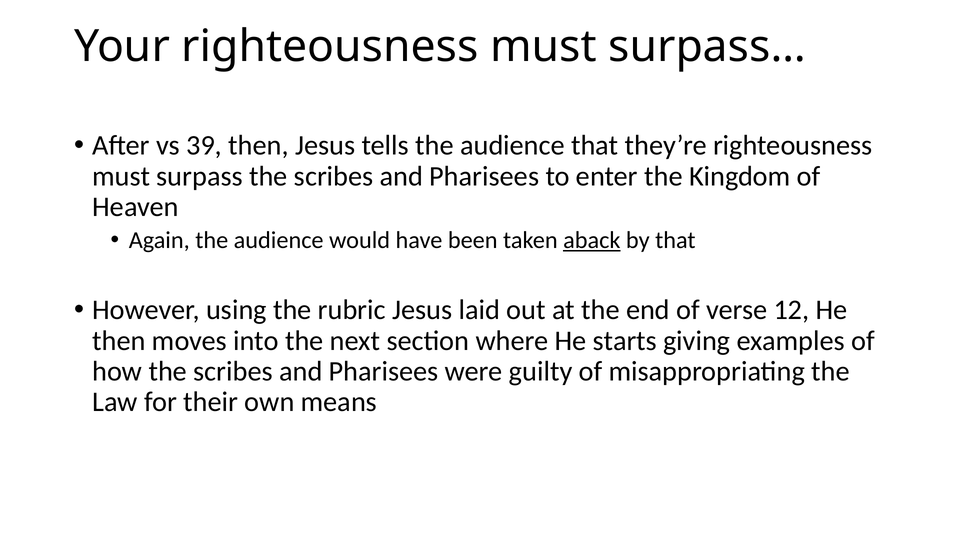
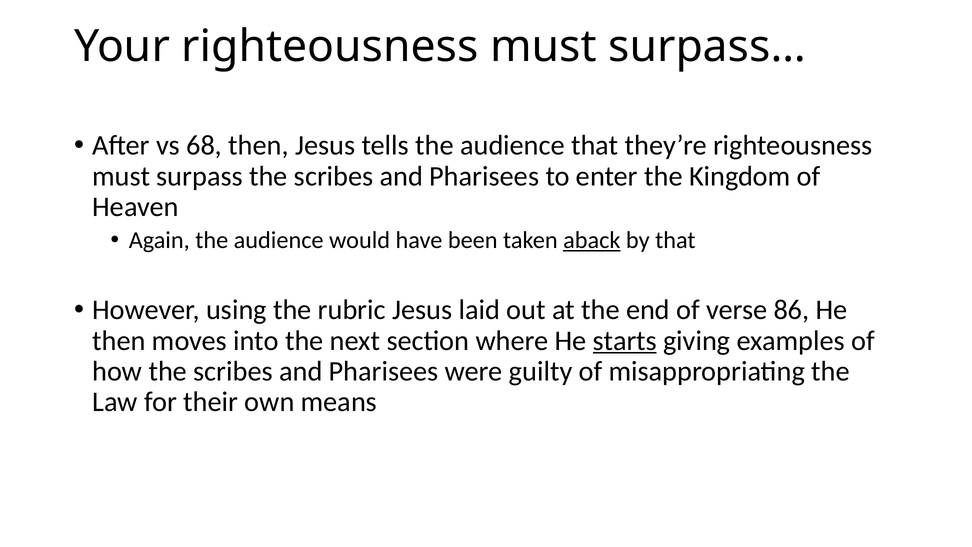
39: 39 -> 68
12: 12 -> 86
starts underline: none -> present
